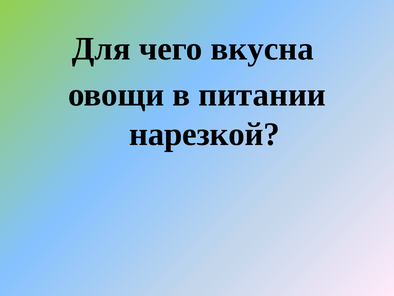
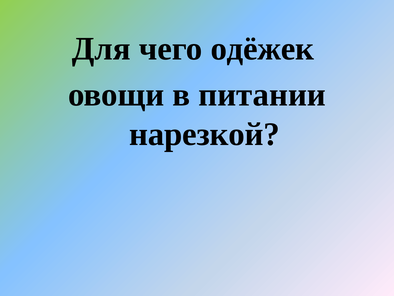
вкусна: вкусна -> одёжек
